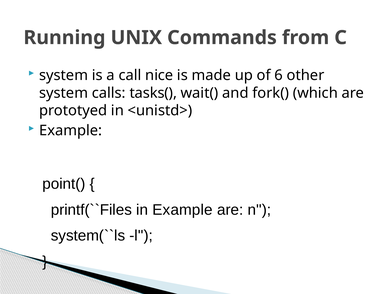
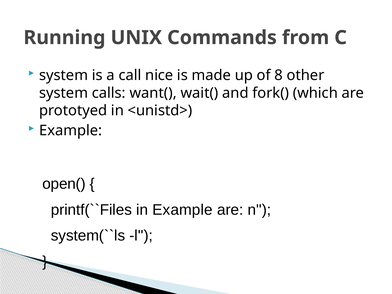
6: 6 -> 8
tasks(: tasks( -> want(
point(: point( -> open(
